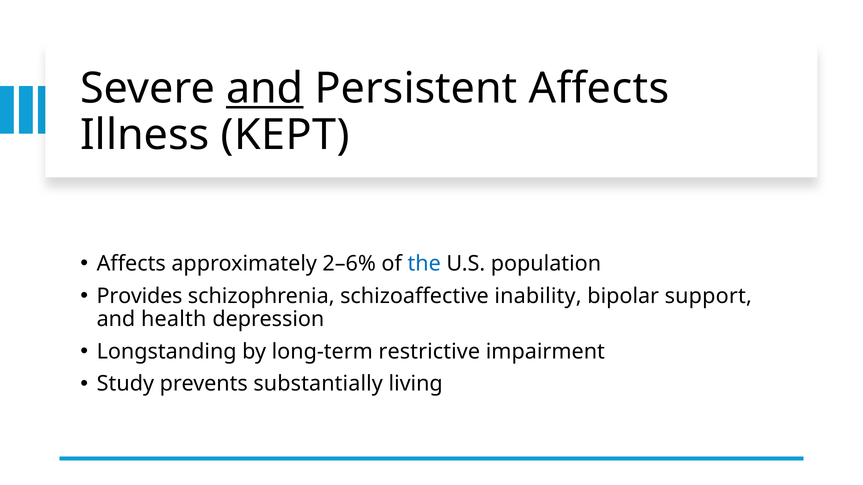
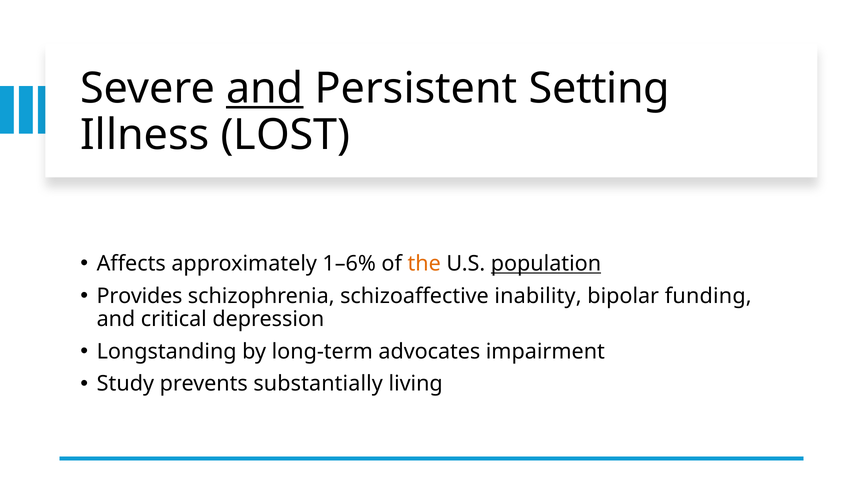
Persistent Affects: Affects -> Setting
KEPT: KEPT -> LOST
2–6%: 2–6% -> 1–6%
the colour: blue -> orange
population underline: none -> present
support: support -> funding
health: health -> critical
restrictive: restrictive -> advocates
